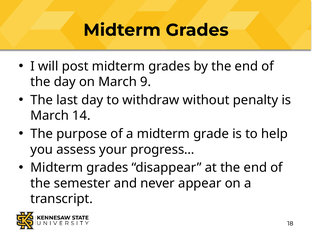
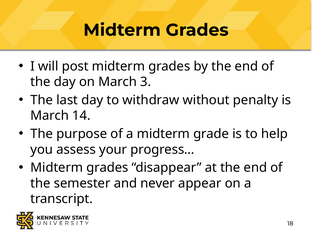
9: 9 -> 3
